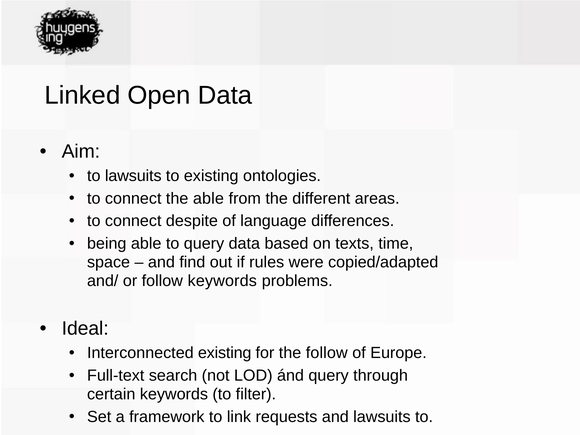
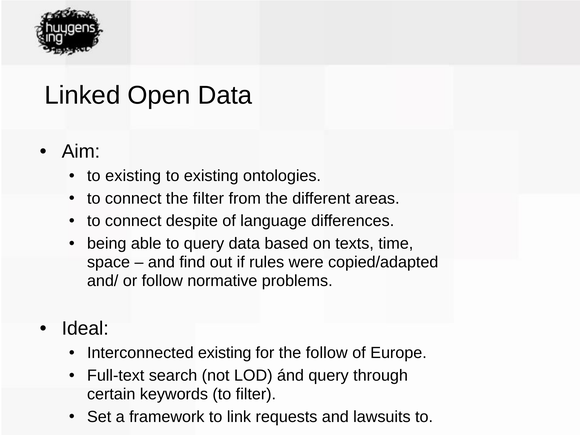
lawsuits at (133, 176): lawsuits -> existing
the able: able -> filter
follow keywords: keywords -> normative
